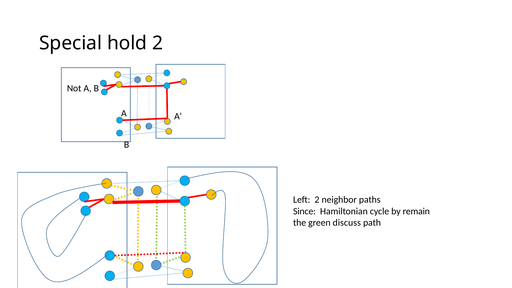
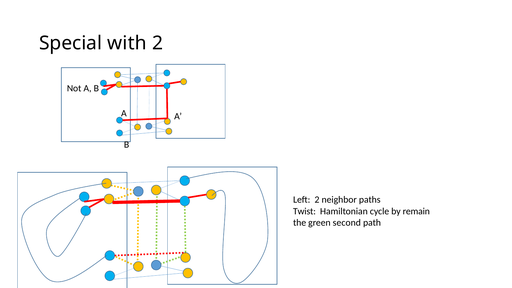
hold: hold -> with
Since: Since -> Twist
discuss: discuss -> second
